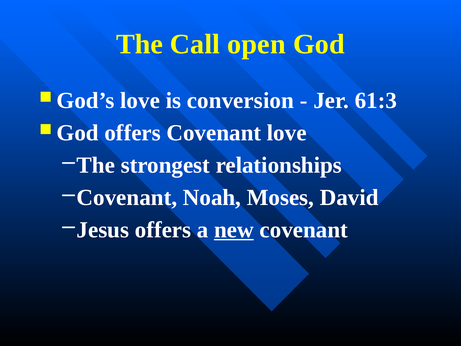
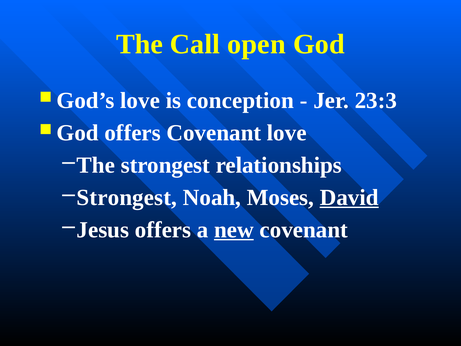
conversion: conversion -> conception
61:3: 61:3 -> 23:3
Covenant at (127, 197): Covenant -> Strongest
David underline: none -> present
